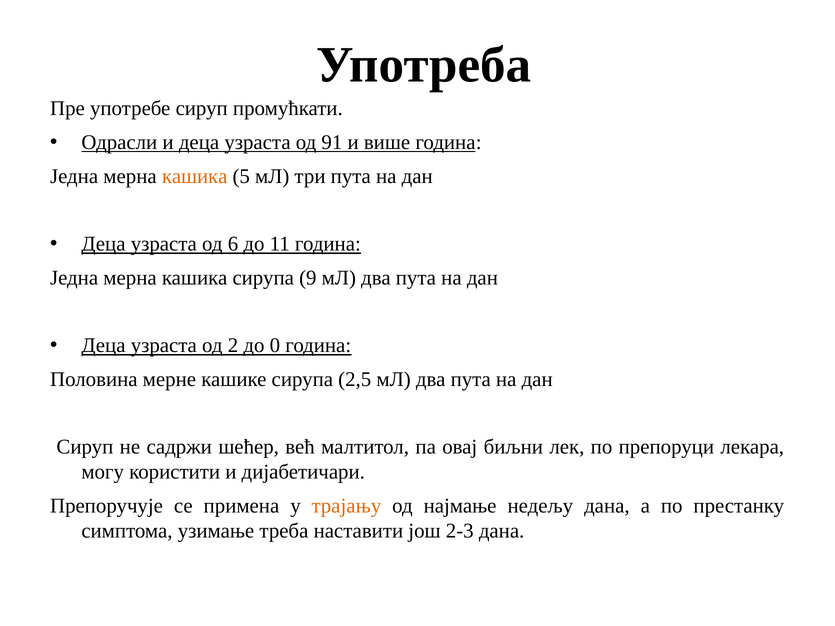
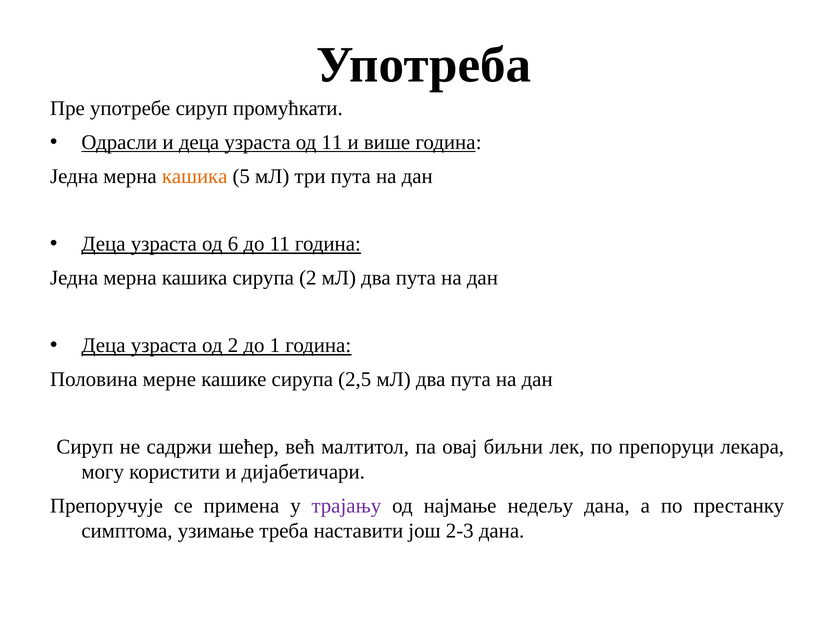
од 91: 91 -> 11
сирупа 9: 9 -> 2
0: 0 -> 1
трајању colour: orange -> purple
